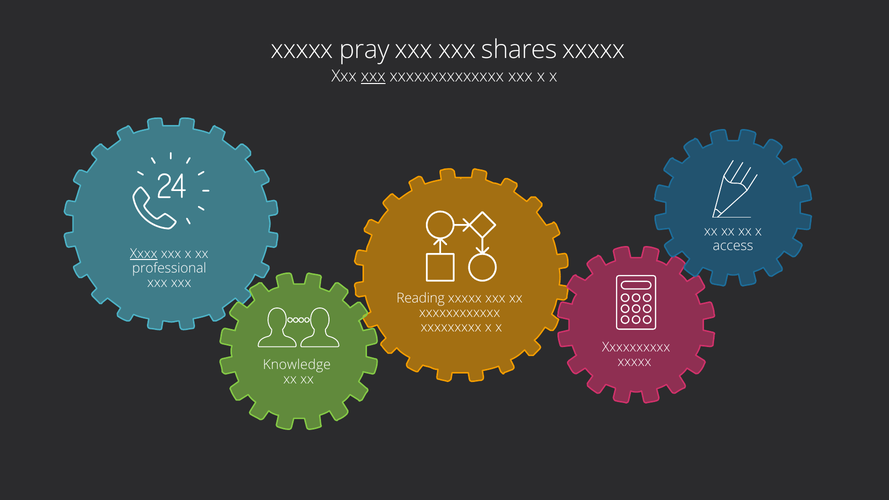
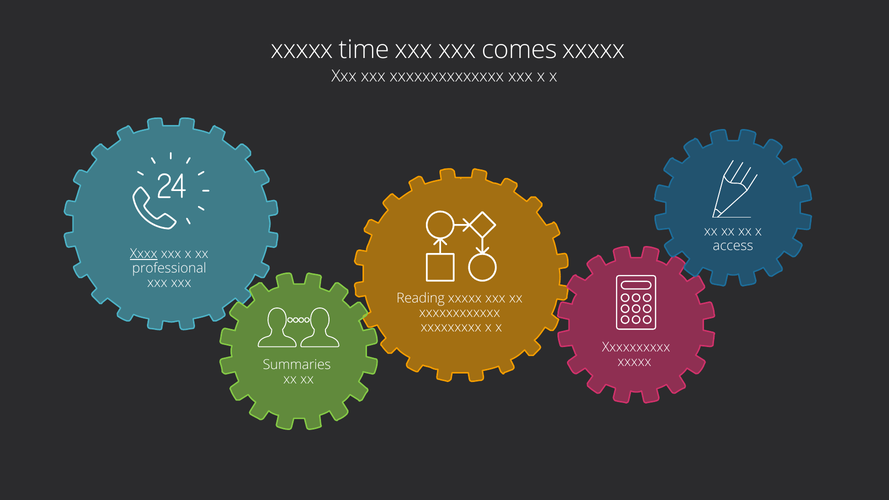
pray: pray -> time
shares: shares -> comes
xxx at (373, 76) underline: present -> none
Knowledge: Knowledge -> Summaries
